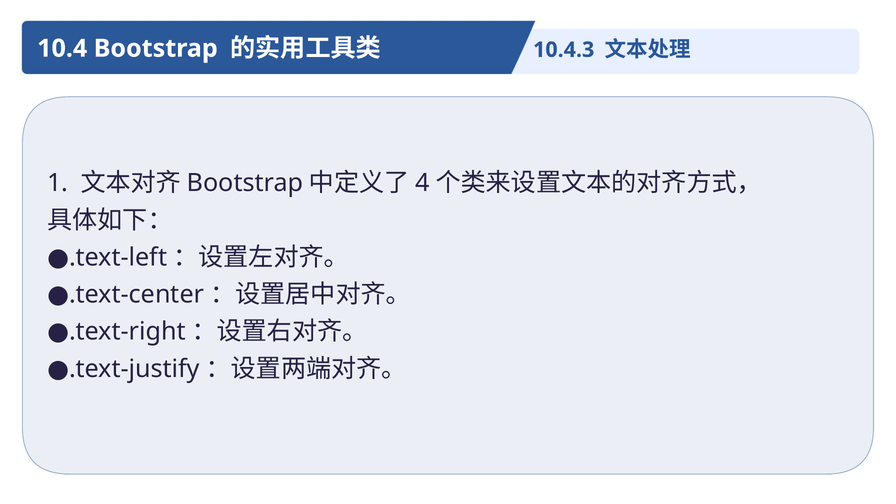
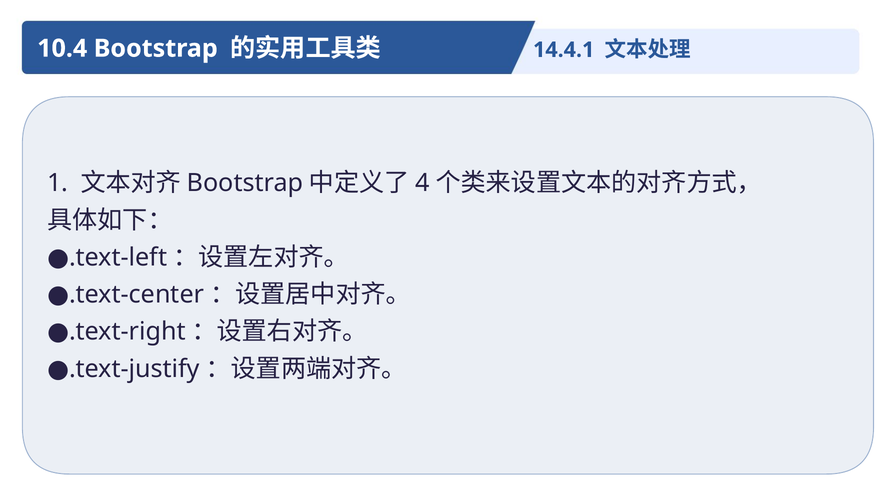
10.4.3: 10.4.3 -> 14.4.1
